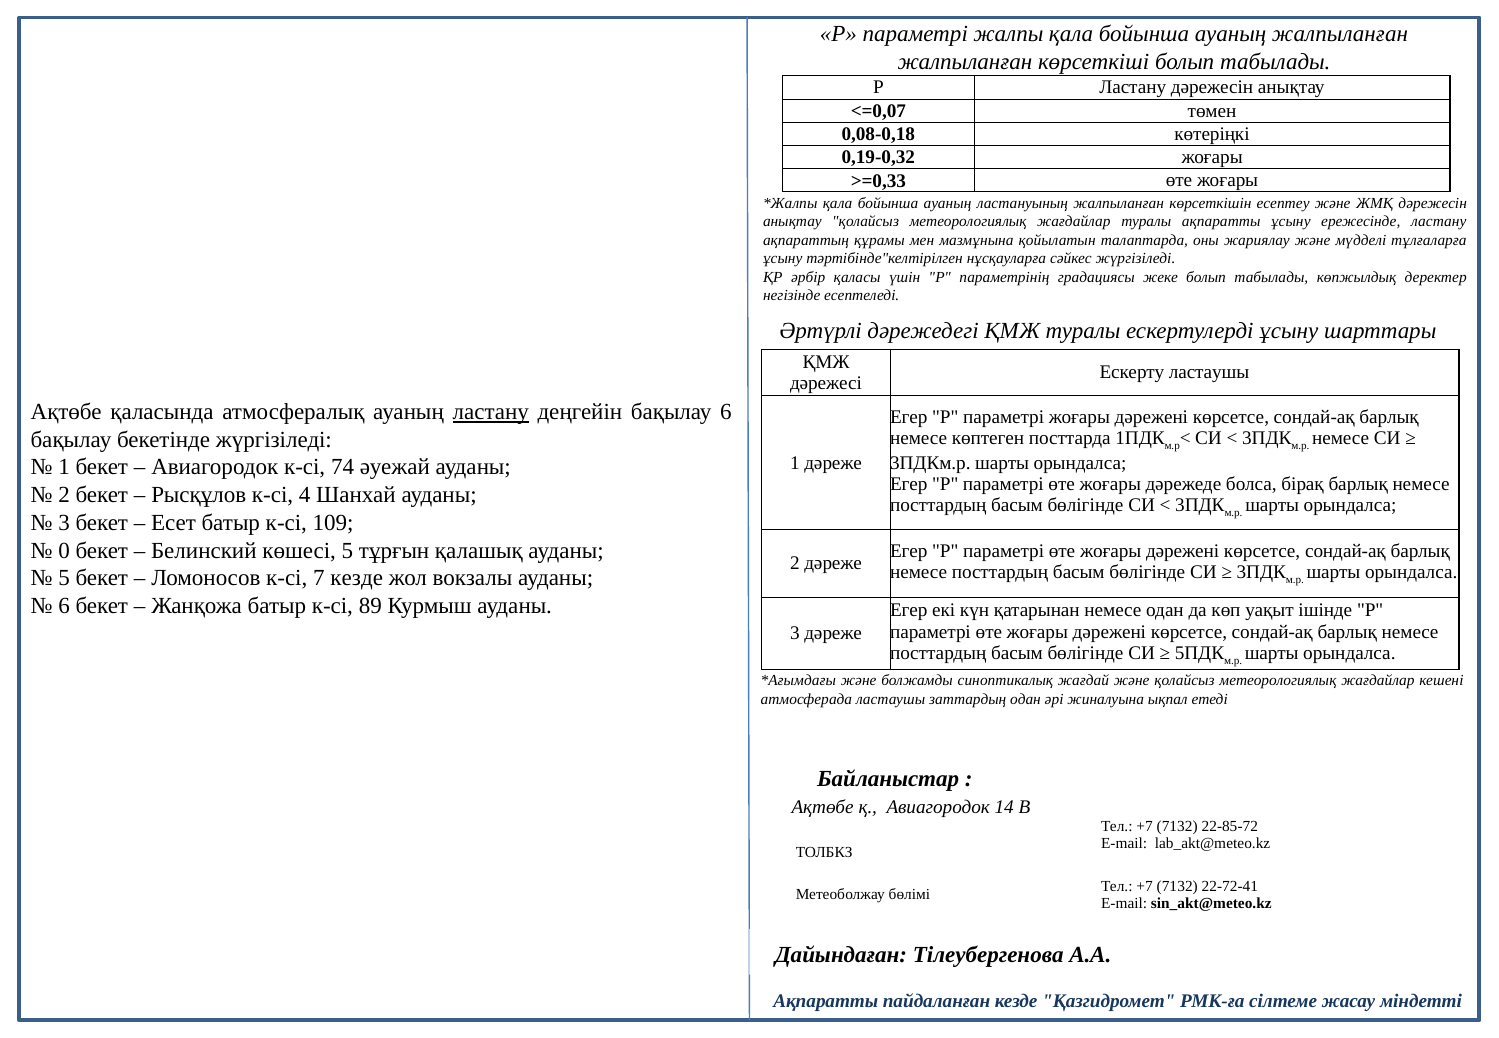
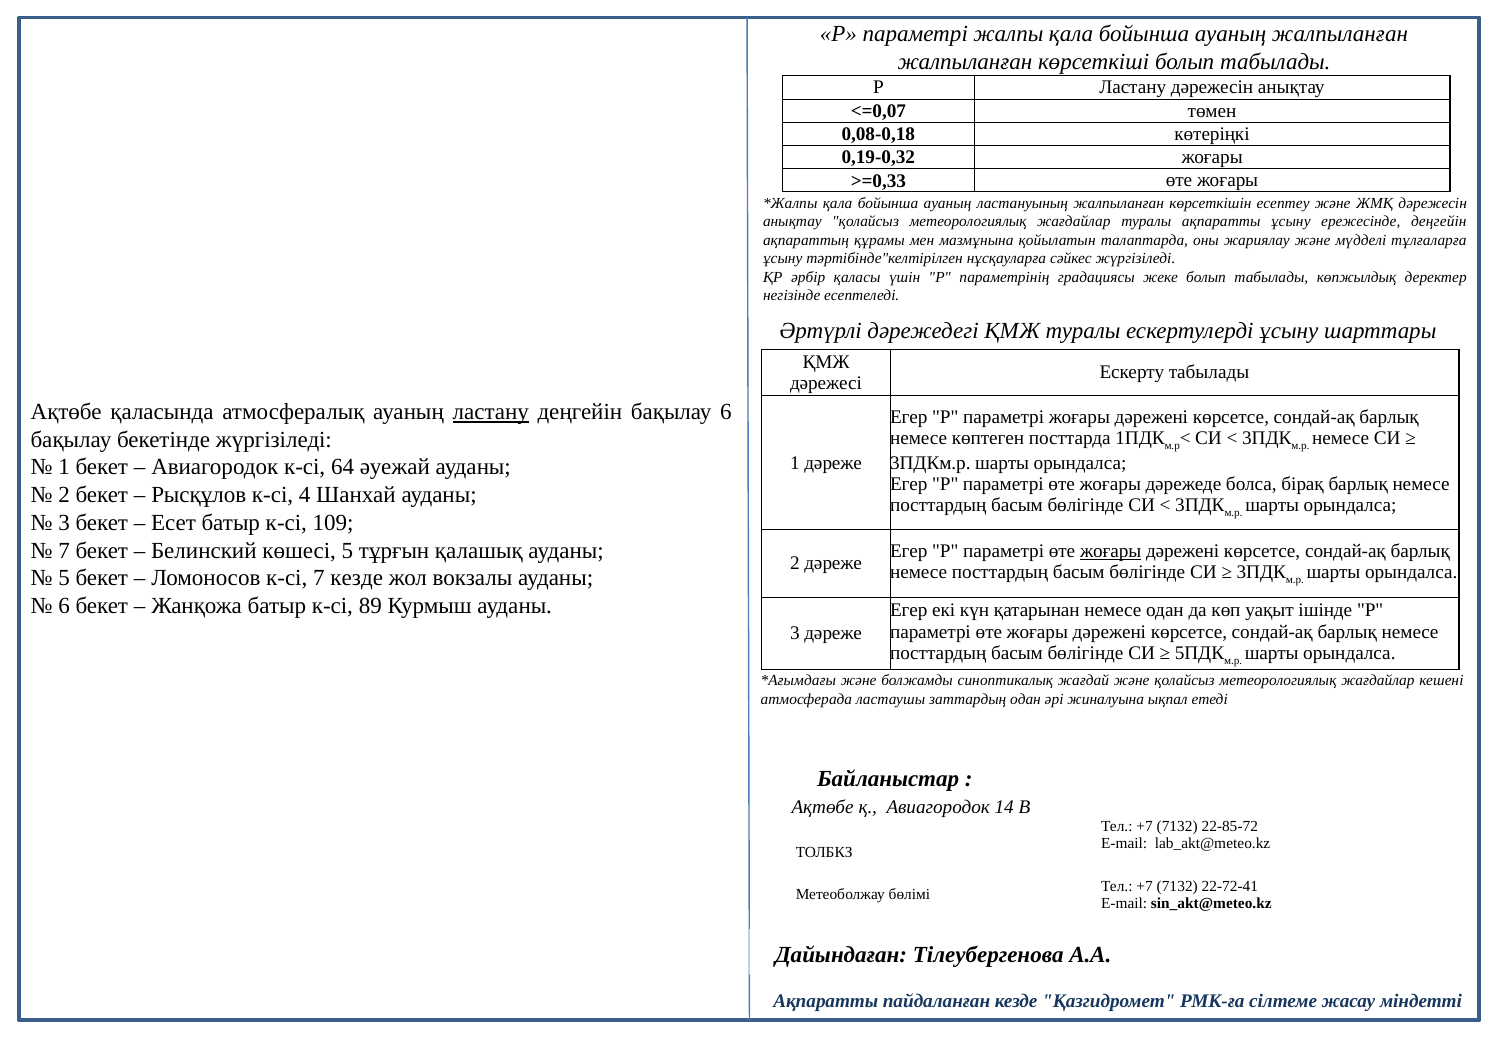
ережесінде ластану: ластану -> деңгейін
Ескерту ластаушы: ластаушы -> табылады
74: 74 -> 64
0 at (64, 550): 0 -> 7
жоғары at (1111, 551) underline: none -> present
